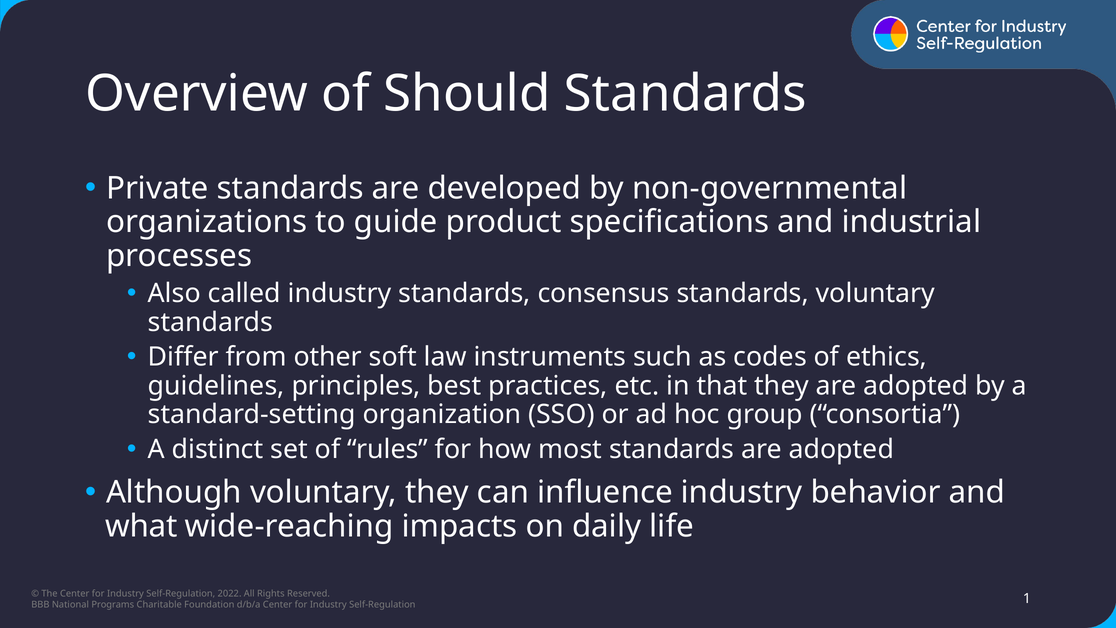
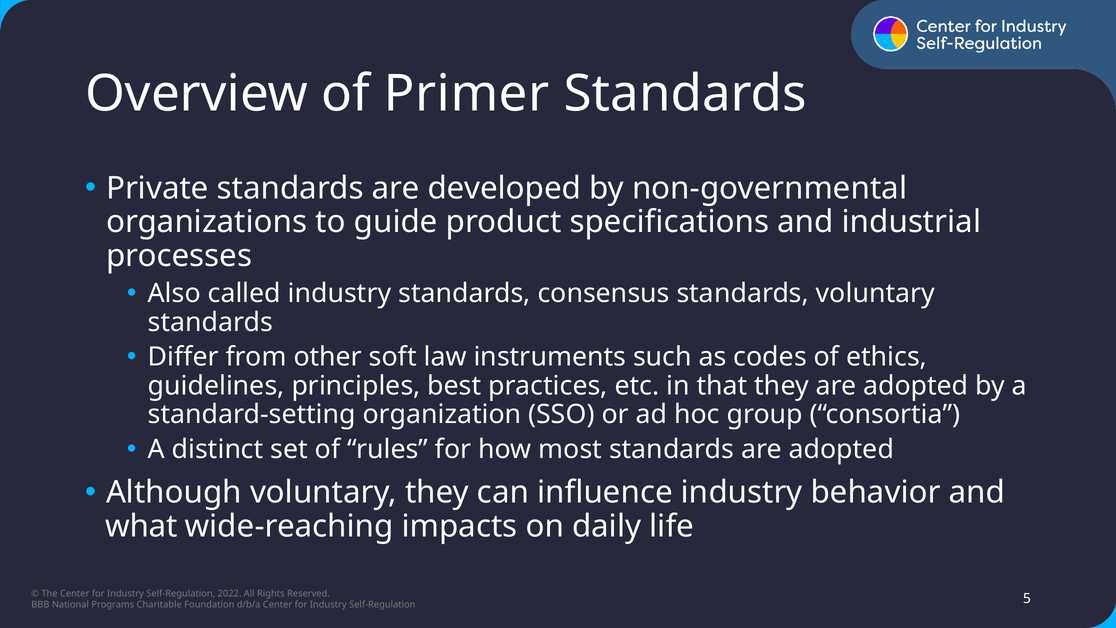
Should: Should -> Primer
1: 1 -> 5
